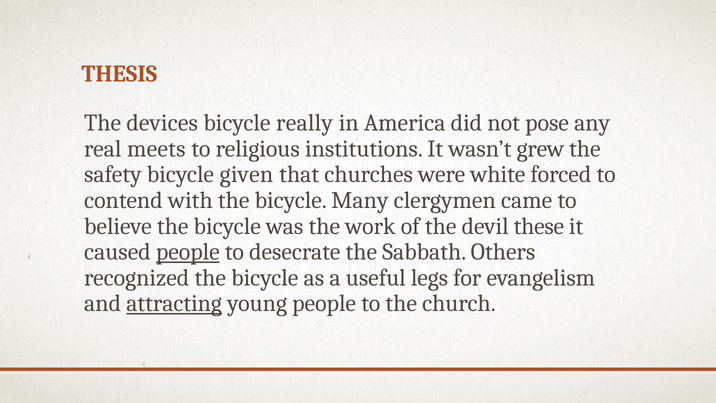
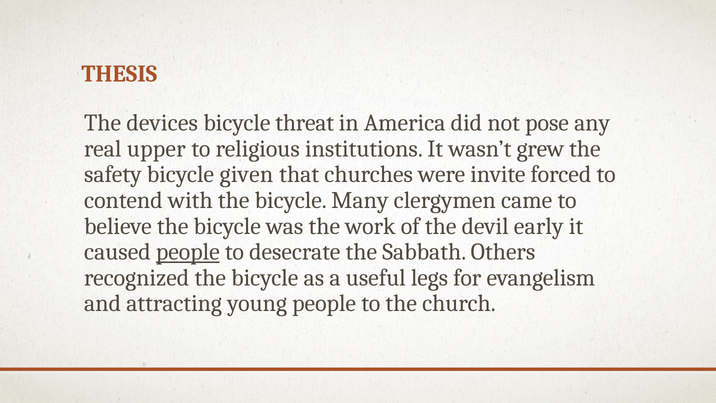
really: really -> threat
meets: meets -> upper
white: white -> invite
these: these -> early
attracting underline: present -> none
